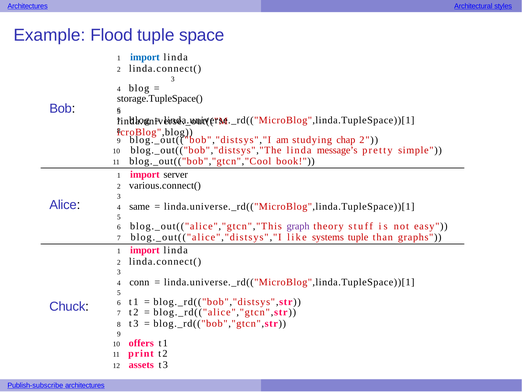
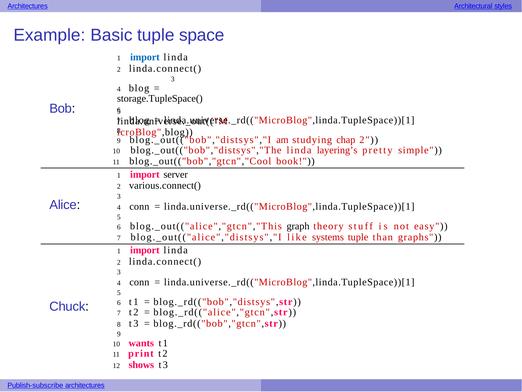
Flood: Flood -> Basic
message’s: message’s -> layering’s
same at (139, 206): same -> conn
graph colour: purple -> black
offers: offers -> wants
assets: assets -> shows
